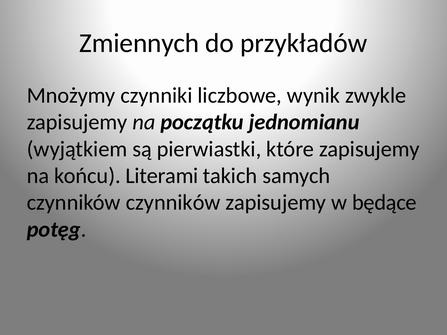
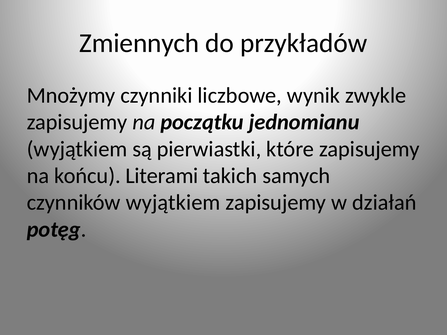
czynników czynników: czynników -> wyjątkiem
będące: będące -> działań
